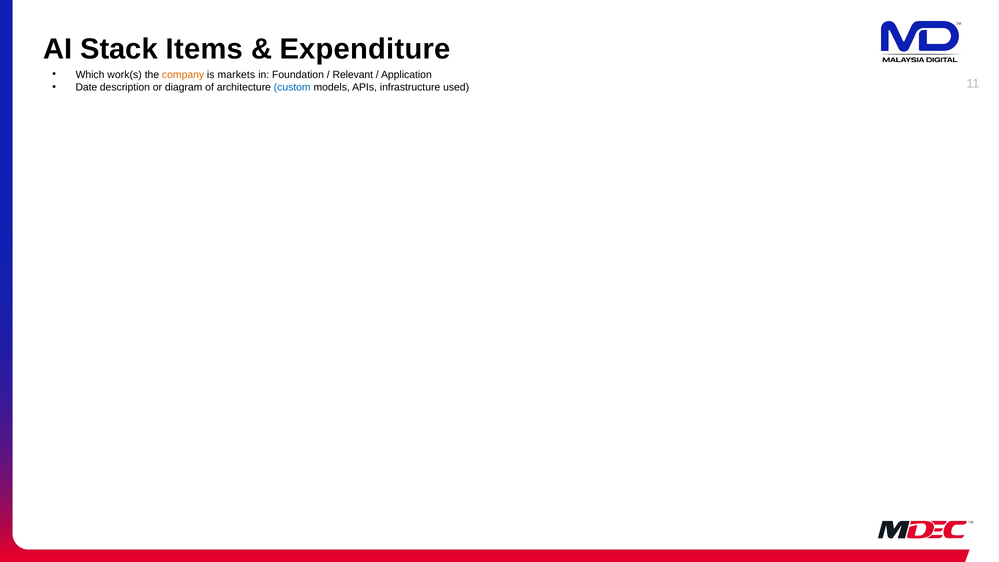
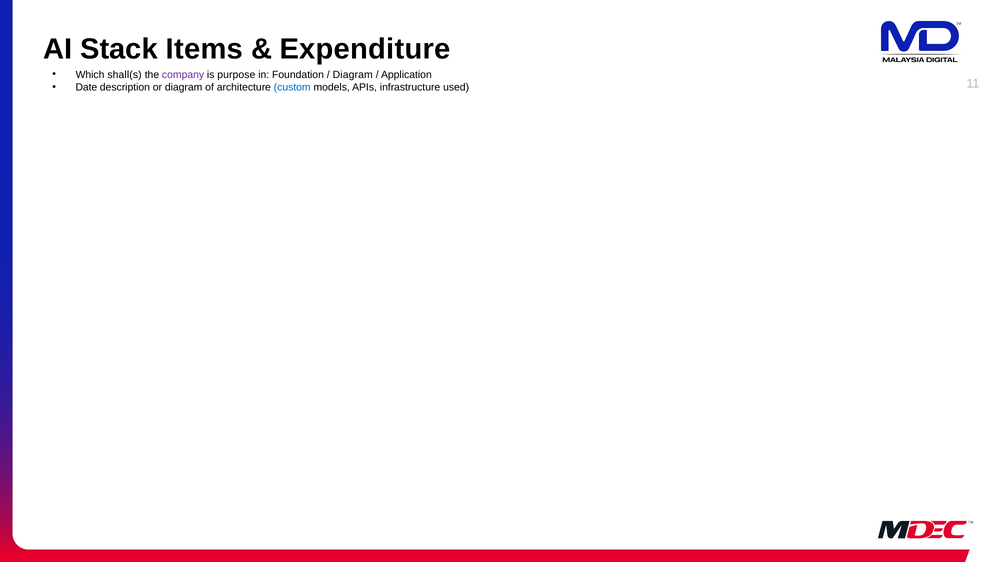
work(s: work(s -> shall(s
company colour: orange -> purple
markets: markets -> purpose
Relevant at (353, 75): Relevant -> Diagram
